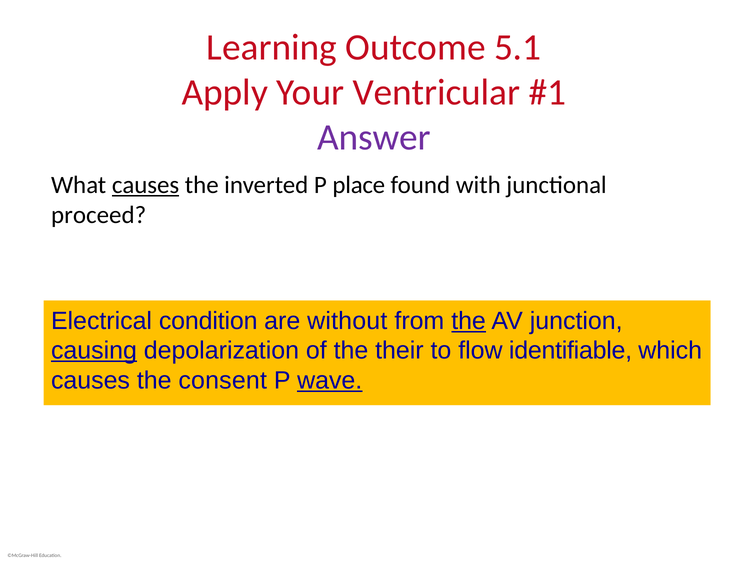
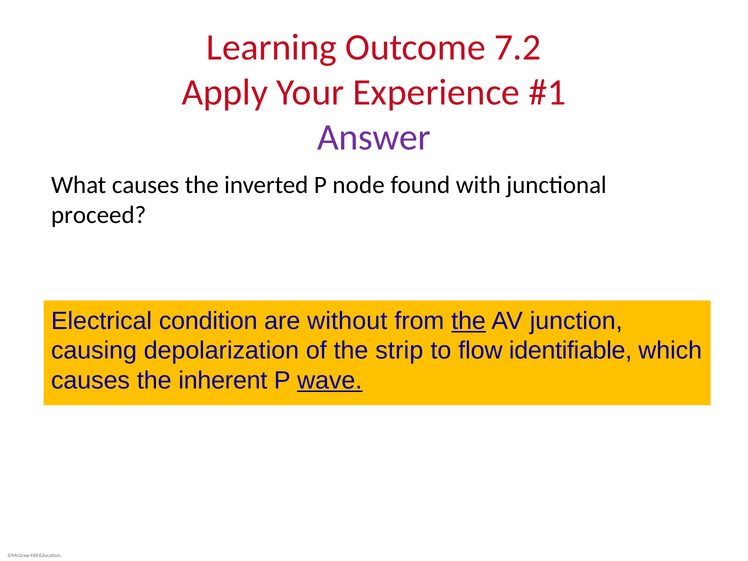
5.1: 5.1 -> 7.2
Ventricular: Ventricular -> Experience
causes at (146, 185) underline: present -> none
place: place -> node
causing underline: present -> none
their: their -> strip
consent: consent -> inherent
